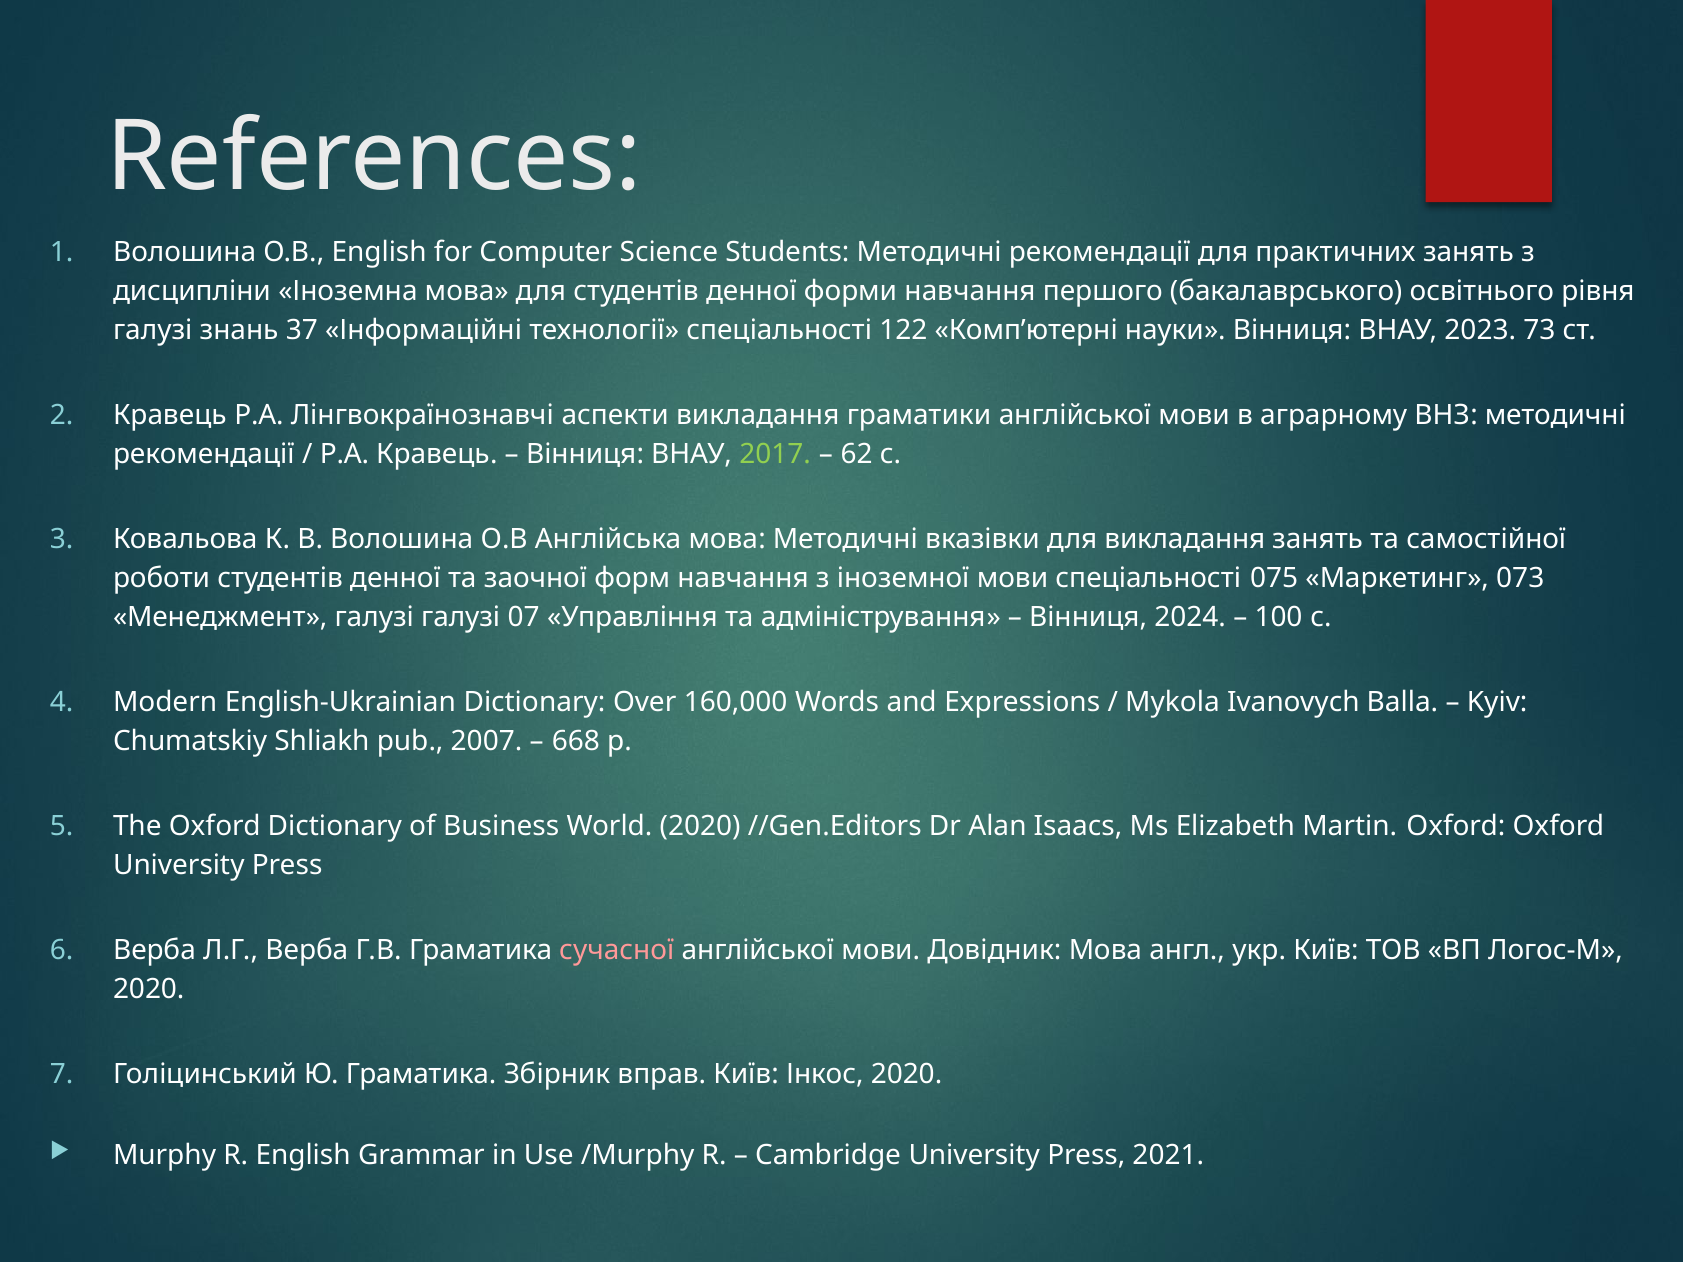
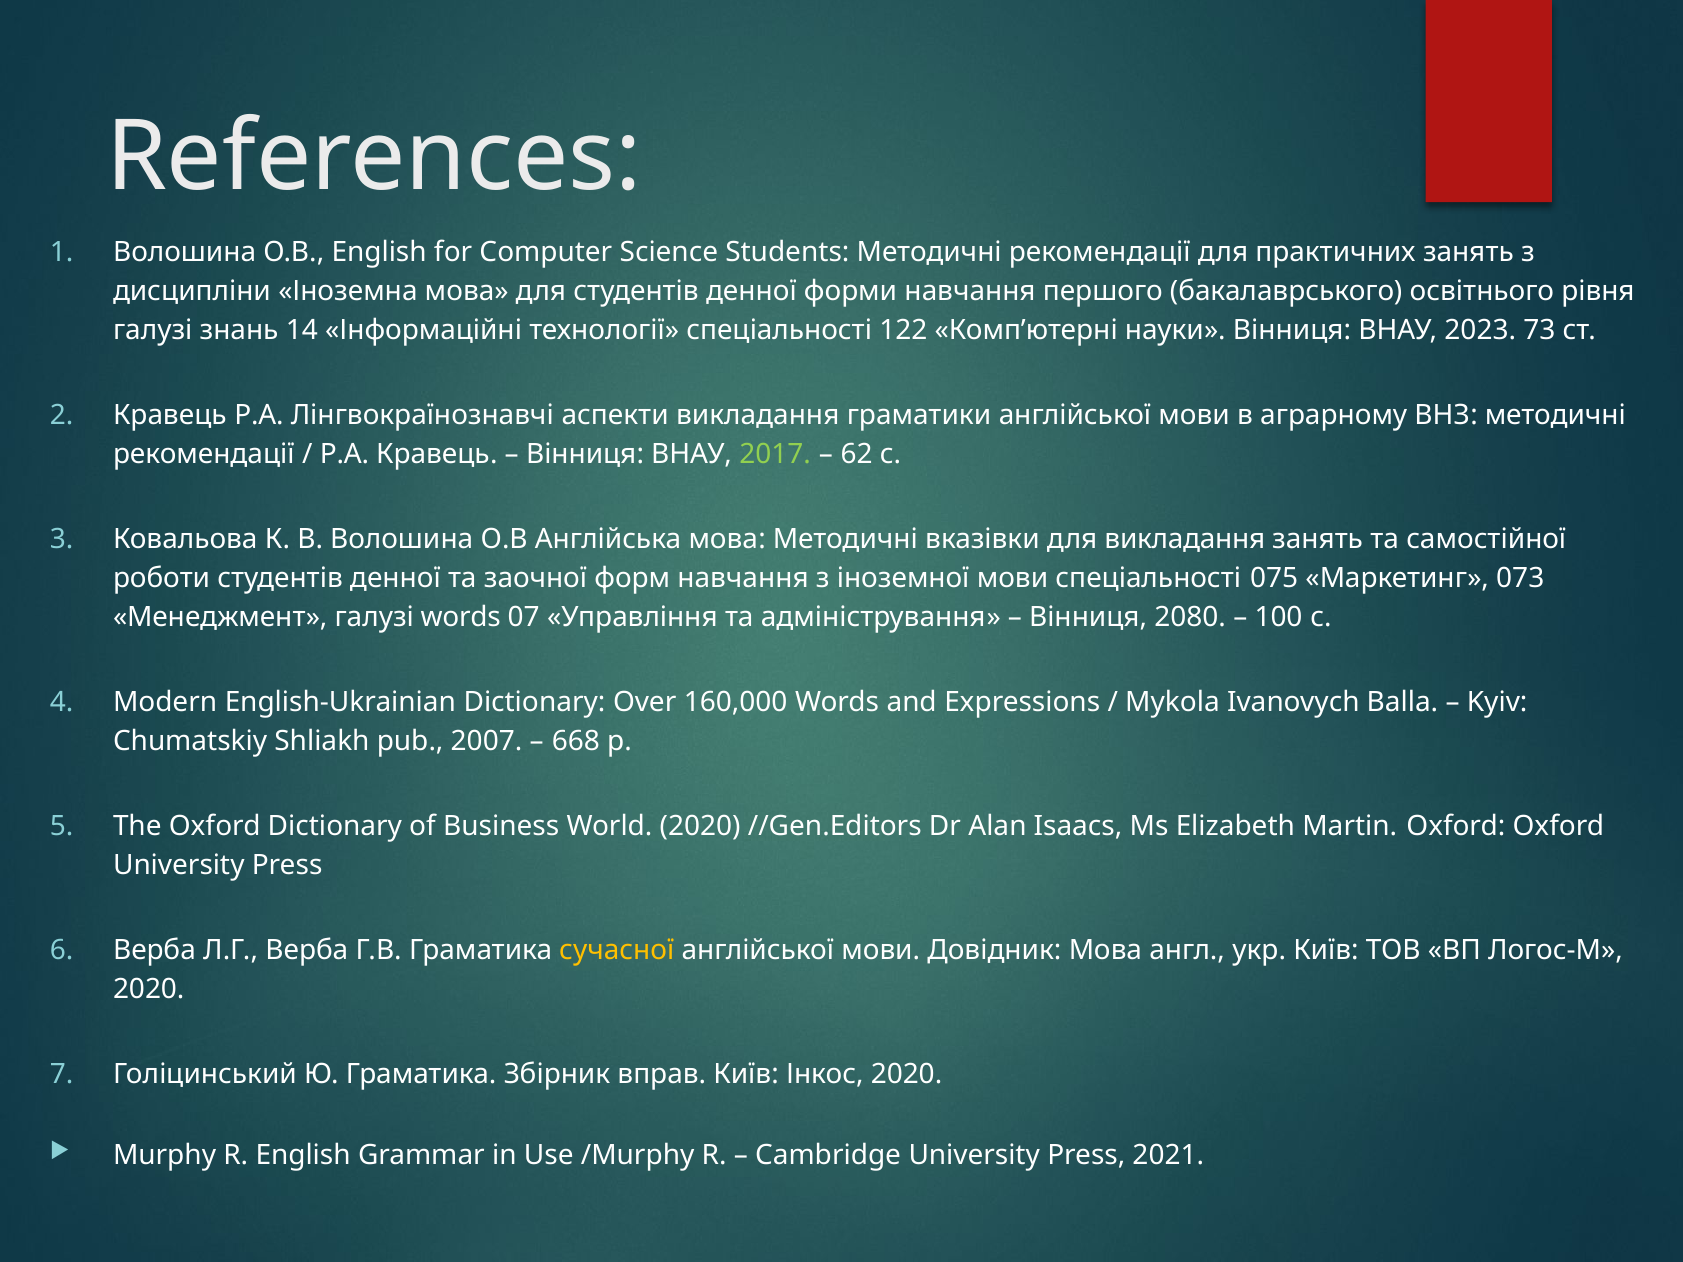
37: 37 -> 14
галузі галузі: галузі -> words
2024: 2024 -> 2080
сучасної colour: pink -> yellow
